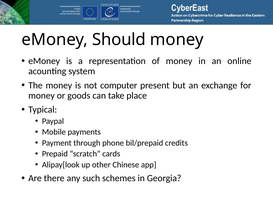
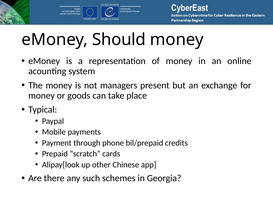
computer: computer -> managers
